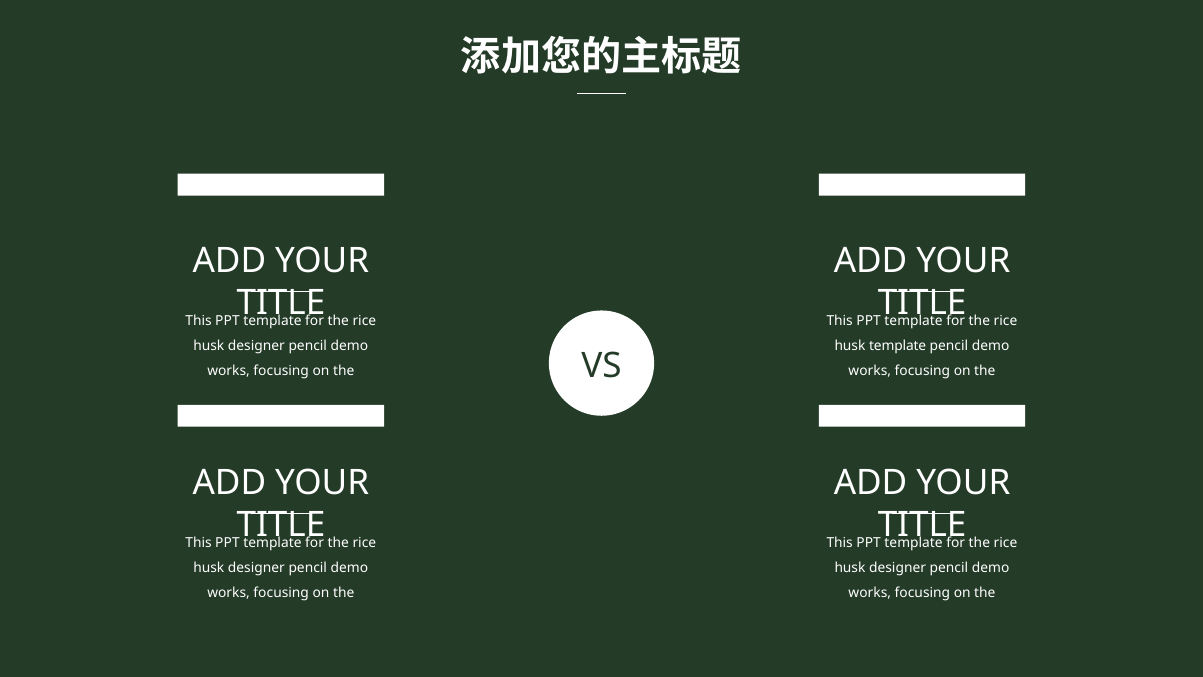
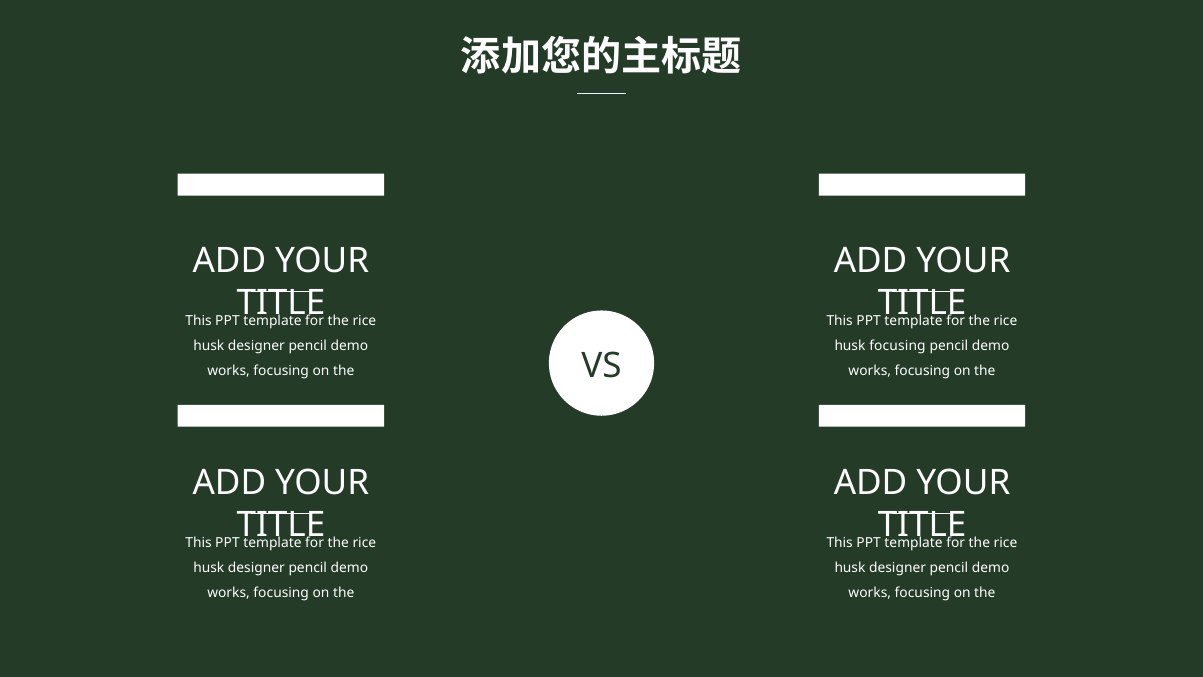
husk template: template -> focusing
